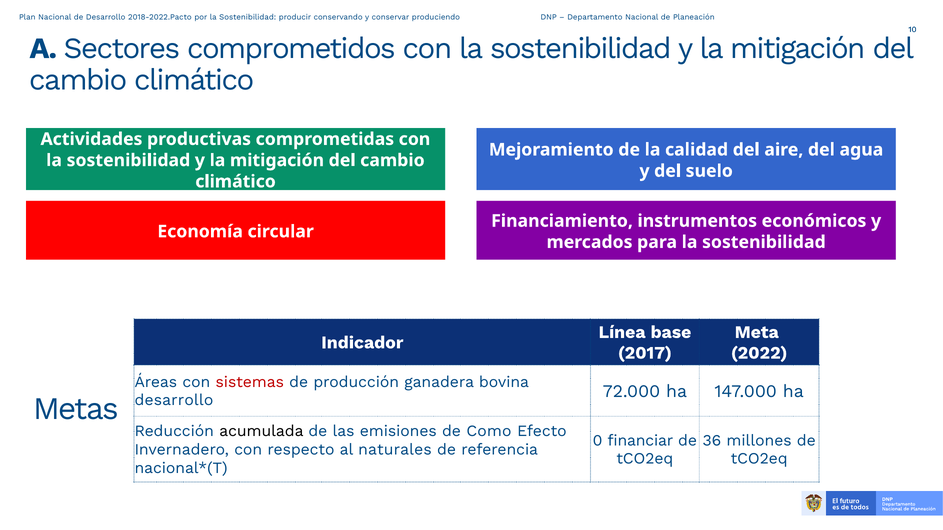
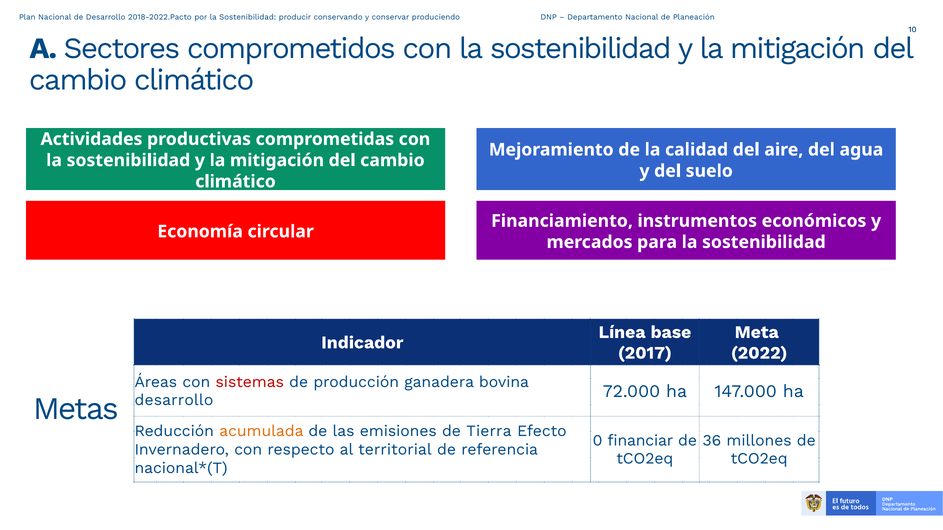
acumulada colour: black -> orange
Como: Como -> Tierra
naturales: naturales -> territorial
